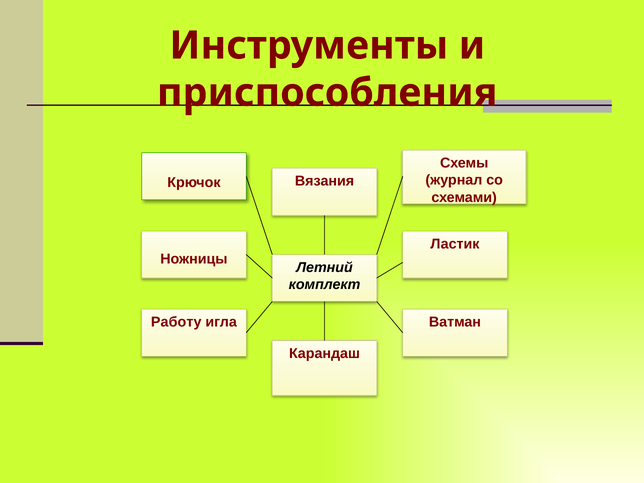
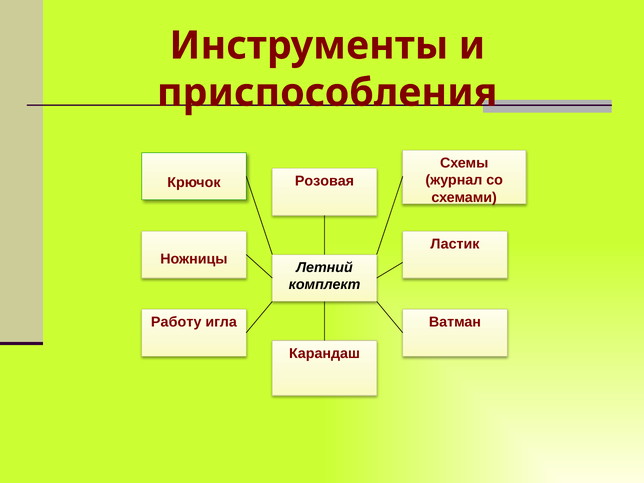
Вязания: Вязания -> Розовая
